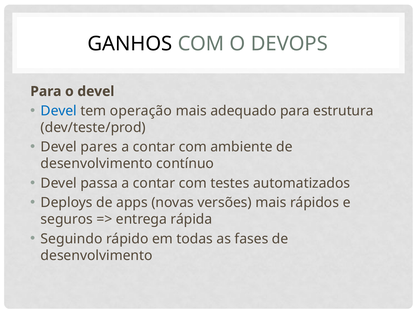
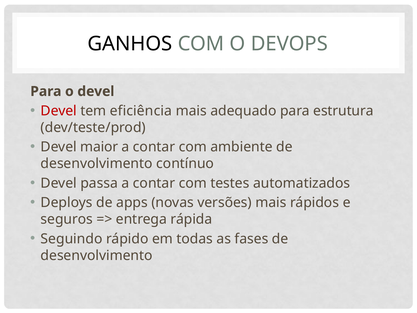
Devel at (59, 111) colour: blue -> red
operação: operação -> eficiência
pares: pares -> maior
